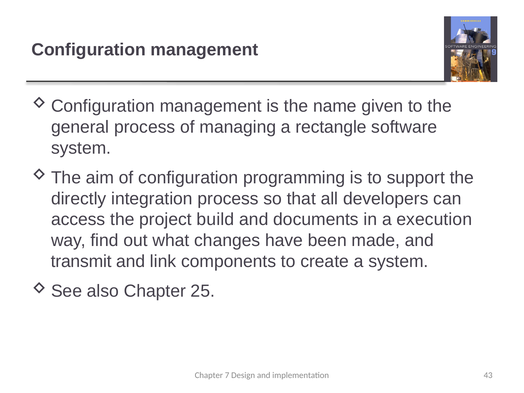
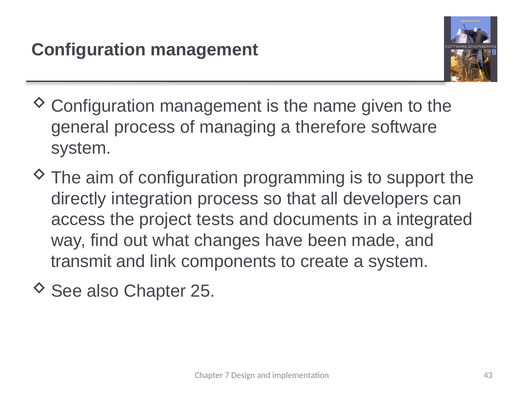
rectangle: rectangle -> therefore
build: build -> tests
execution: execution -> integrated
